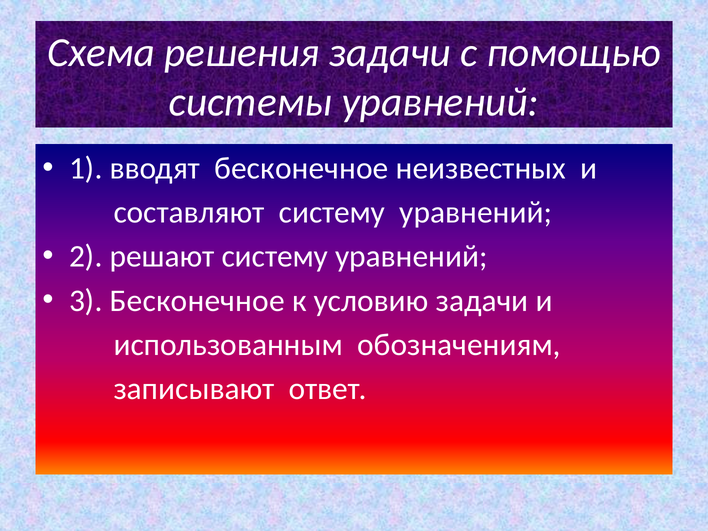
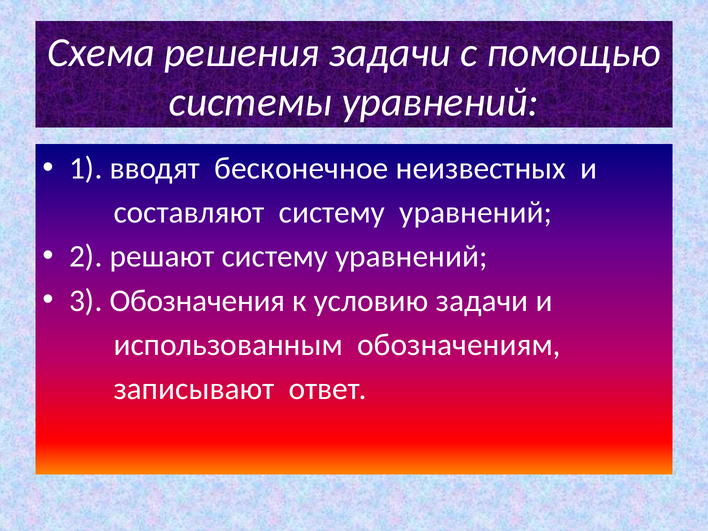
3 Бесконечное: Бесконечное -> Обозначения
